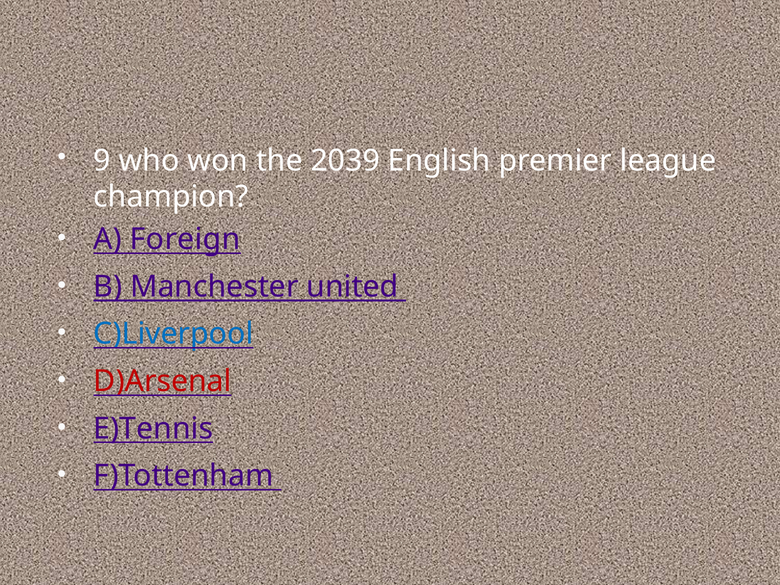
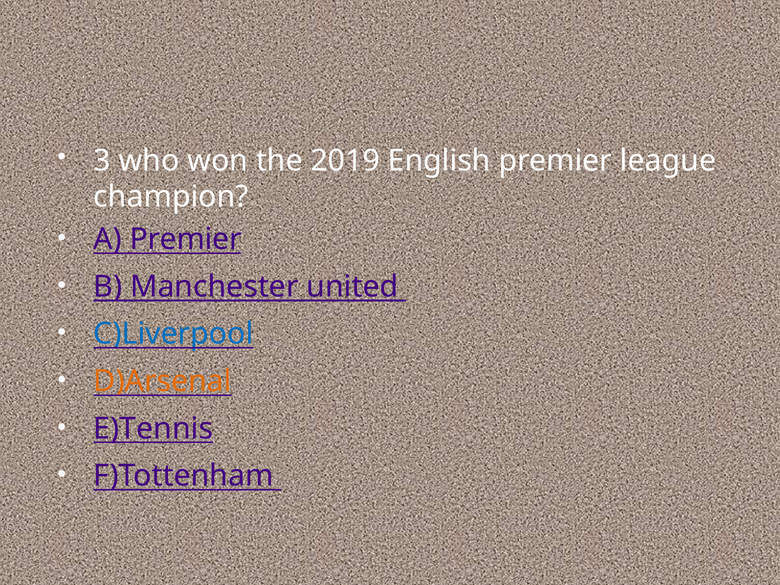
9: 9 -> 3
2039: 2039 -> 2019
A Foreign: Foreign -> Premier
D)Arsenal colour: red -> orange
